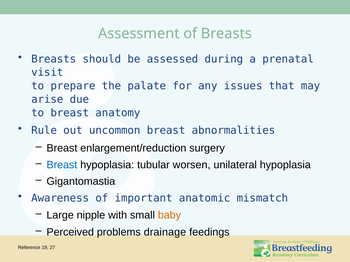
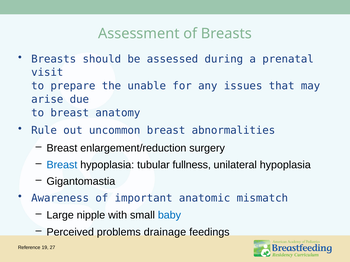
palate: palate -> unable
worsen: worsen -> fullness
baby colour: orange -> blue
